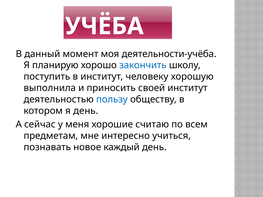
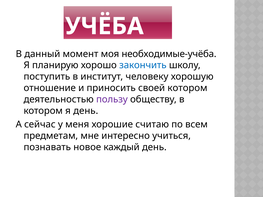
деятельности-учёба: деятельности-учёба -> необходимые-учёба
выполнила: выполнила -> отношение
своей институт: институт -> котором
пользу colour: blue -> purple
